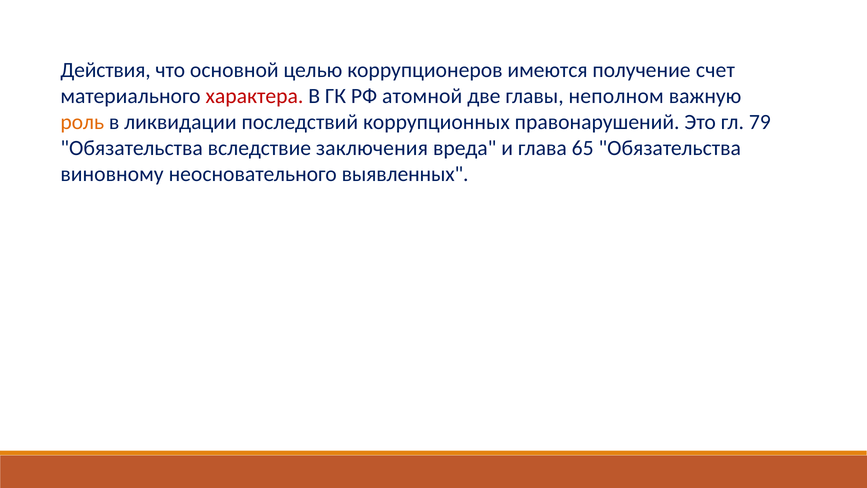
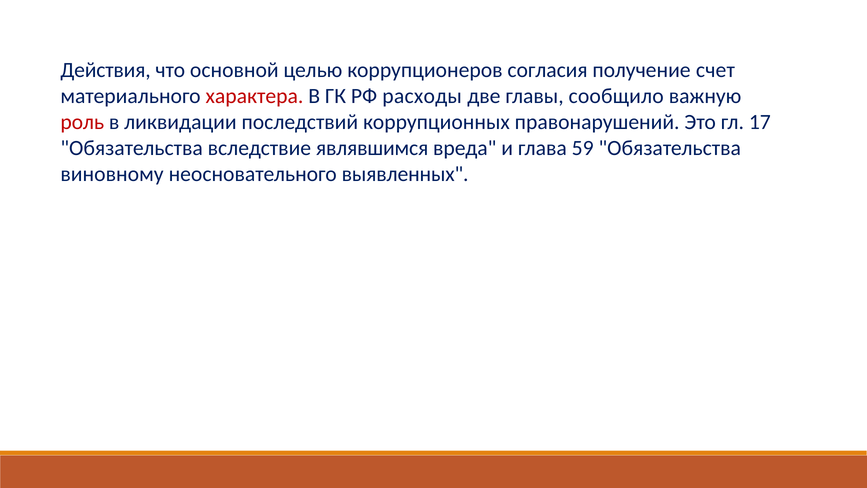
имеются: имеются -> согласия
атомной: атомной -> расходы
неполном: неполном -> сообщило
роль colour: orange -> red
79: 79 -> 17
заключения: заключения -> являвшимся
65: 65 -> 59
